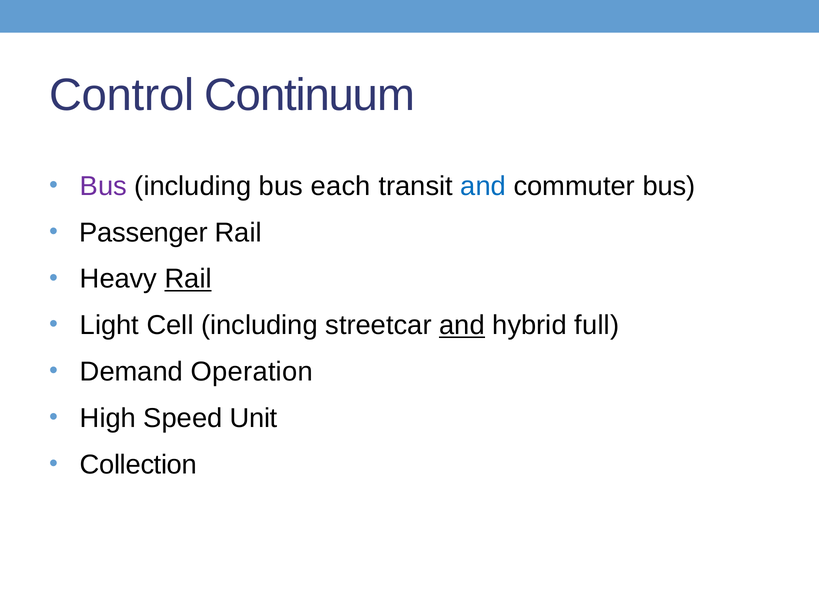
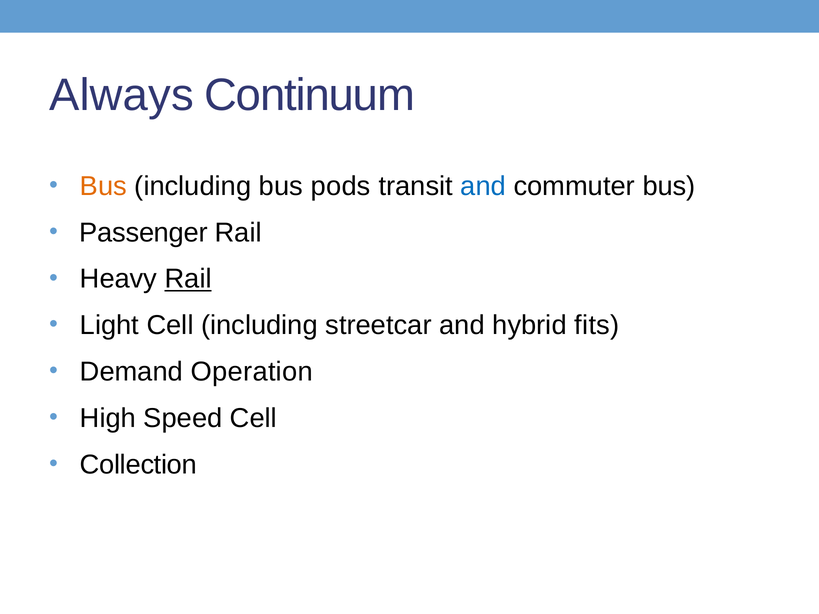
Control: Control -> Always
Bus at (103, 186) colour: purple -> orange
each: each -> pods
and at (462, 325) underline: present -> none
full: full -> fits
Speed Unit: Unit -> Cell
